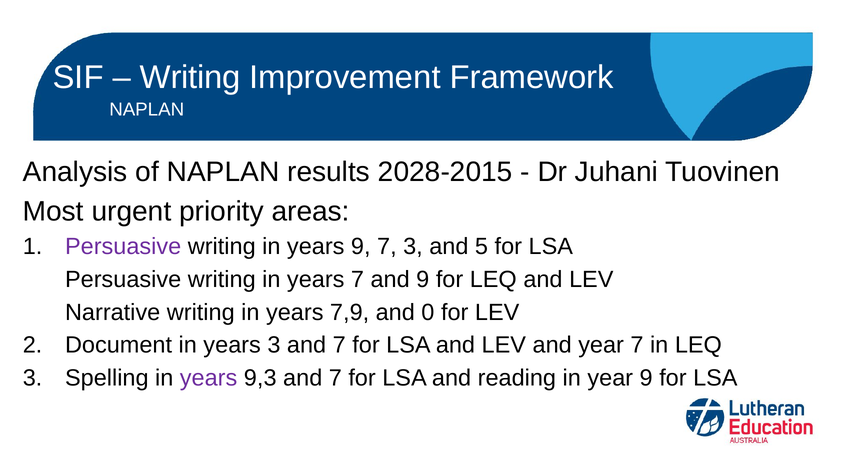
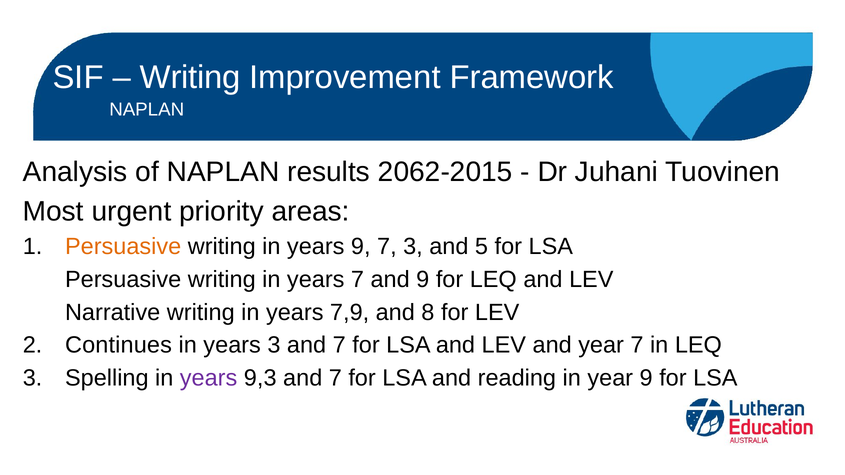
2028-2015: 2028-2015 -> 2062-2015
Persuasive at (123, 247) colour: purple -> orange
0: 0 -> 8
Document: Document -> Continues
